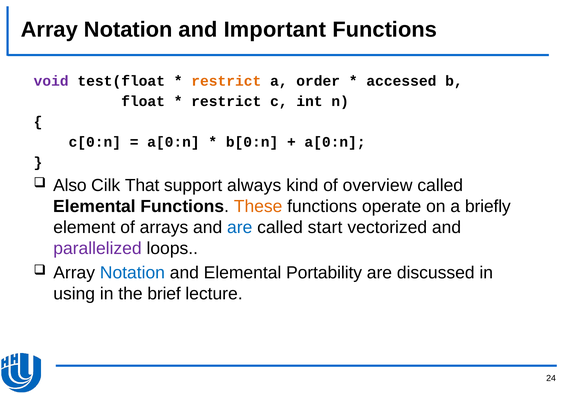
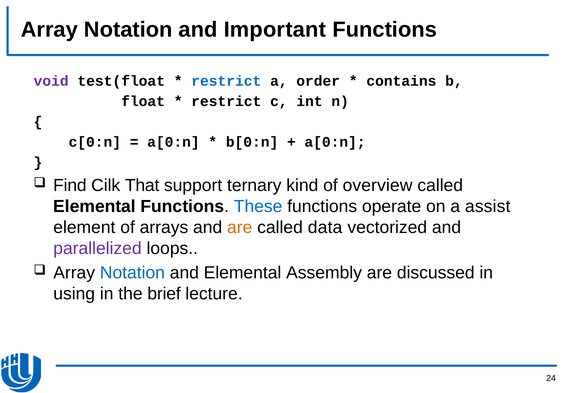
restrict at (226, 81) colour: orange -> blue
accessed: accessed -> contains
Also: Also -> Find
always: always -> ternary
These colour: orange -> blue
briefly: briefly -> assist
are at (240, 227) colour: blue -> orange
start: start -> data
Portability: Portability -> Assembly
